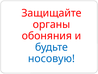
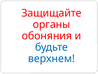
носовую: носовую -> верхнем
